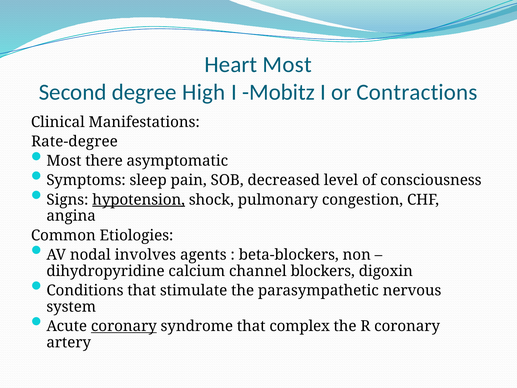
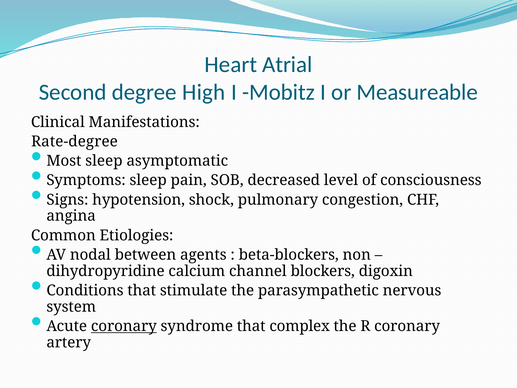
Heart Most: Most -> Atrial
Contractions: Contractions -> Measureable
Most there: there -> sleep
hypotension underline: present -> none
involves: involves -> between
